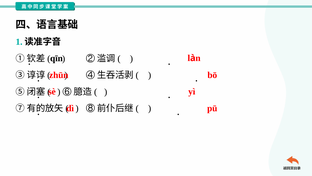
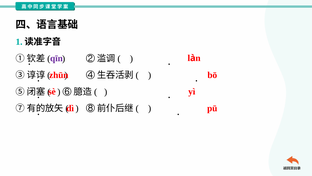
qīn colour: black -> purple
